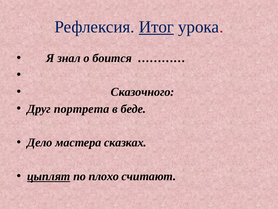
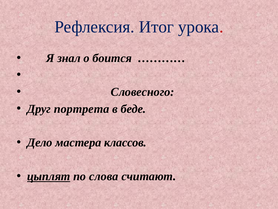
Итог underline: present -> none
Сказочного: Сказочного -> Словесного
сказках: сказках -> классов
плохо: плохо -> слова
